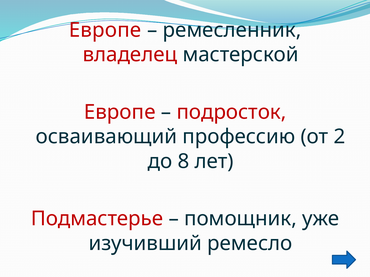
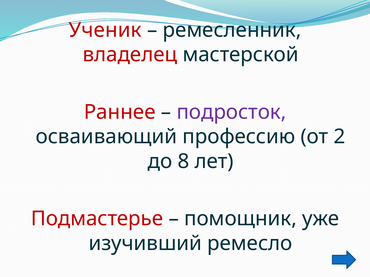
Европе at (105, 30): Европе -> Ученик
Европе at (120, 112): Европе -> Раннее
подросток colour: red -> purple
